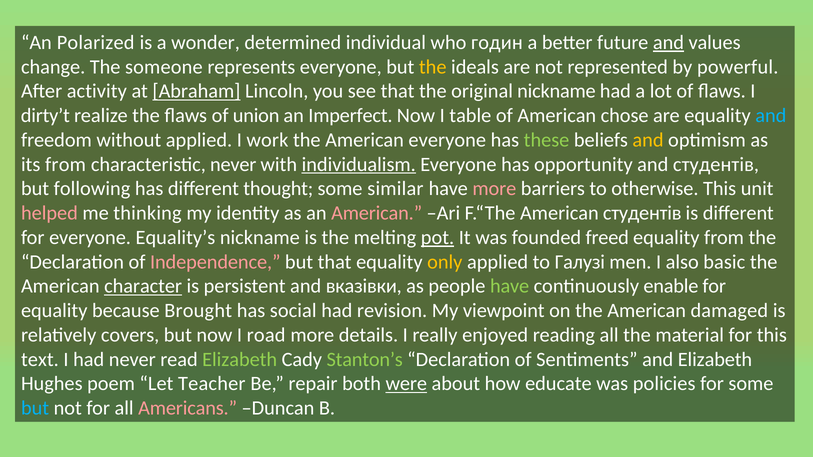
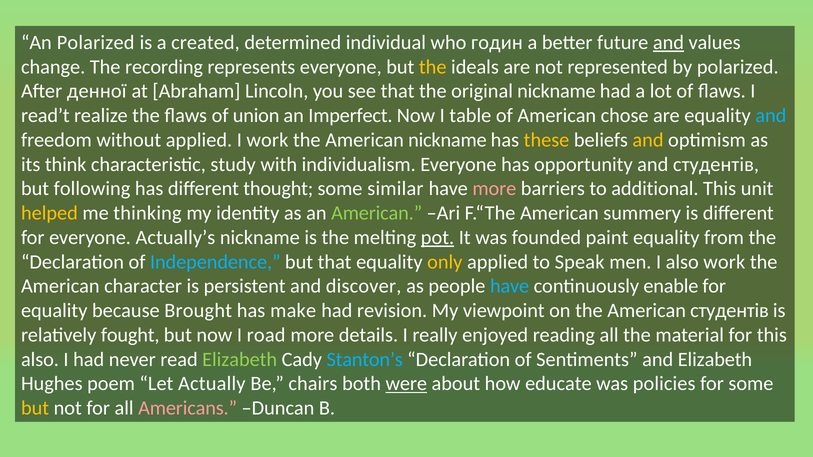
wonder: wonder -> created
someone: someone -> recording
by powerful: powerful -> polarized
activity: activity -> денної
Abraham underline: present -> none
dirty’t: dirty’t -> read’t
American everyone: everyone -> nickname
these colour: light green -> yellow
its from: from -> think
characteristic never: never -> study
individualism underline: present -> none
otherwise: otherwise -> additional
helped colour: pink -> yellow
American at (377, 213) colour: pink -> light green
American студентів: студентів -> summery
Equality’s: Equality’s -> Actually’s
freed: freed -> paint
Independence colour: pink -> light blue
Галузі: Галузі -> Speak
also basic: basic -> work
character underline: present -> none
вказівки: вказівки -> discover
have at (510, 286) colour: light green -> light blue
social: social -> make
American damaged: damaged -> студентів
covers: covers -> fought
text at (40, 360): text -> also
Stanton’s colour: light green -> light blue
Teacher: Teacher -> Actually
repair: repair -> chairs
but at (35, 408) colour: light blue -> yellow
